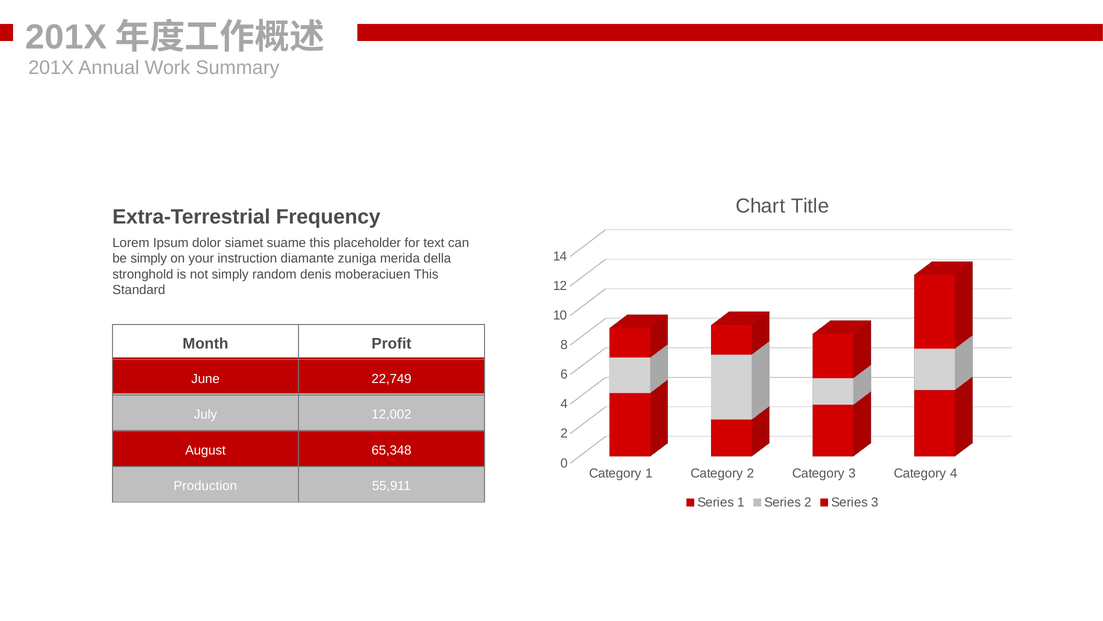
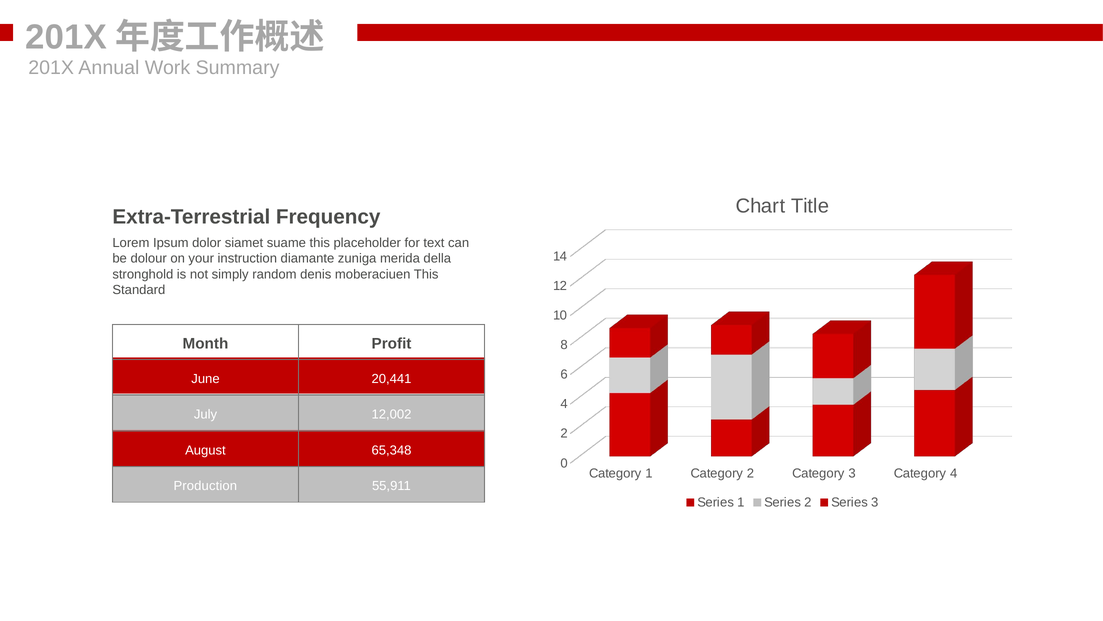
be simply: simply -> dolour
22,749: 22,749 -> 20,441
